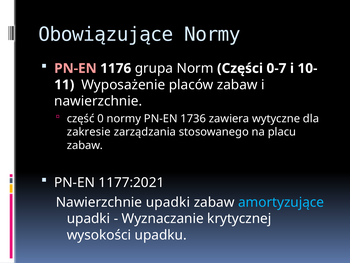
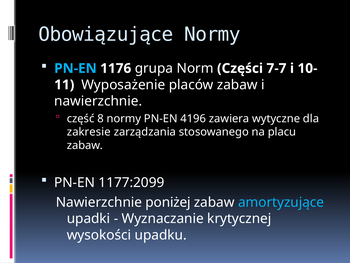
PN-EN at (75, 68) colour: pink -> light blue
0-7: 0-7 -> 7-7
0: 0 -> 8
1736: 1736 -> 4196
1177:2021: 1177:2021 -> 1177:2099
Nawierzchnie upadki: upadki -> poniżej
